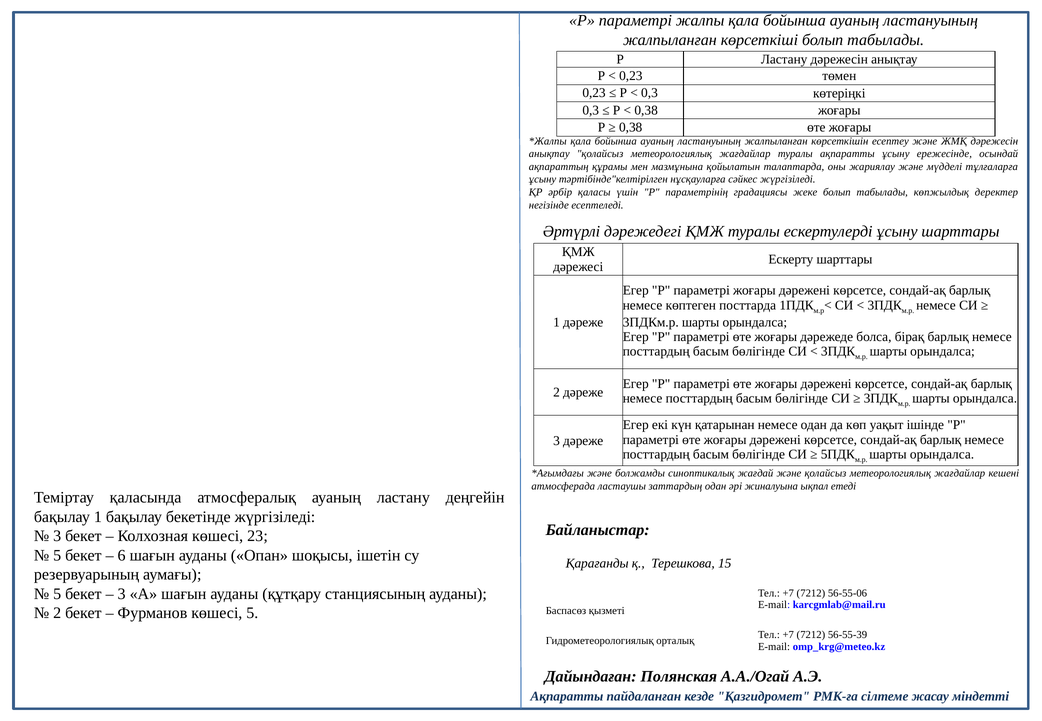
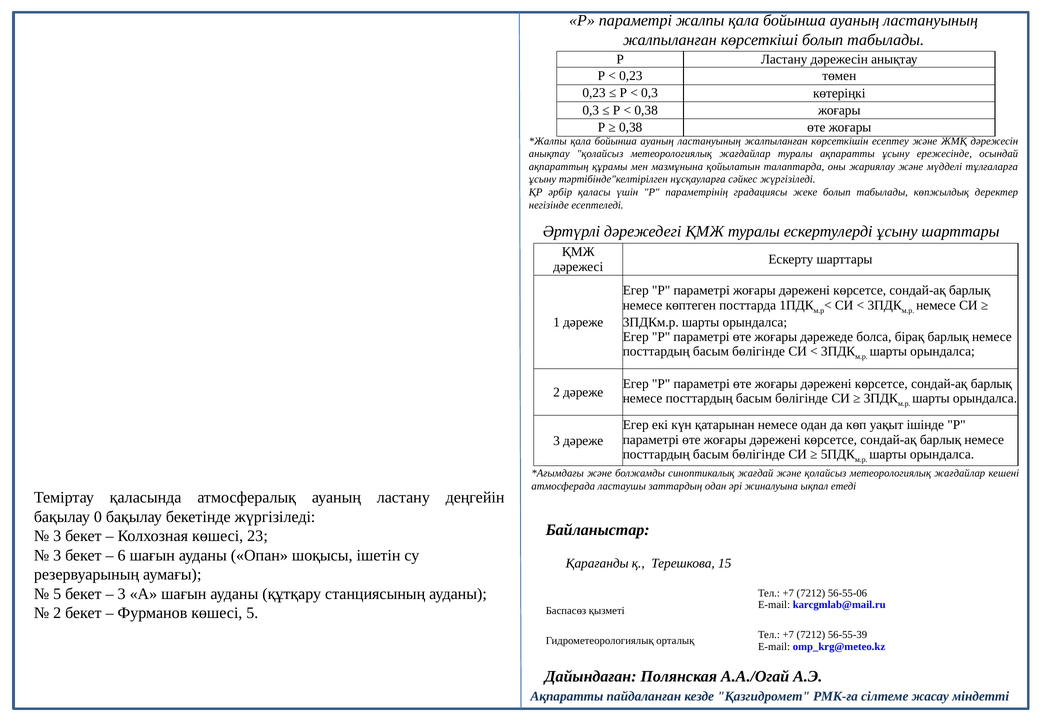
бақылау 1: 1 -> 0
5 at (57, 556): 5 -> 3
